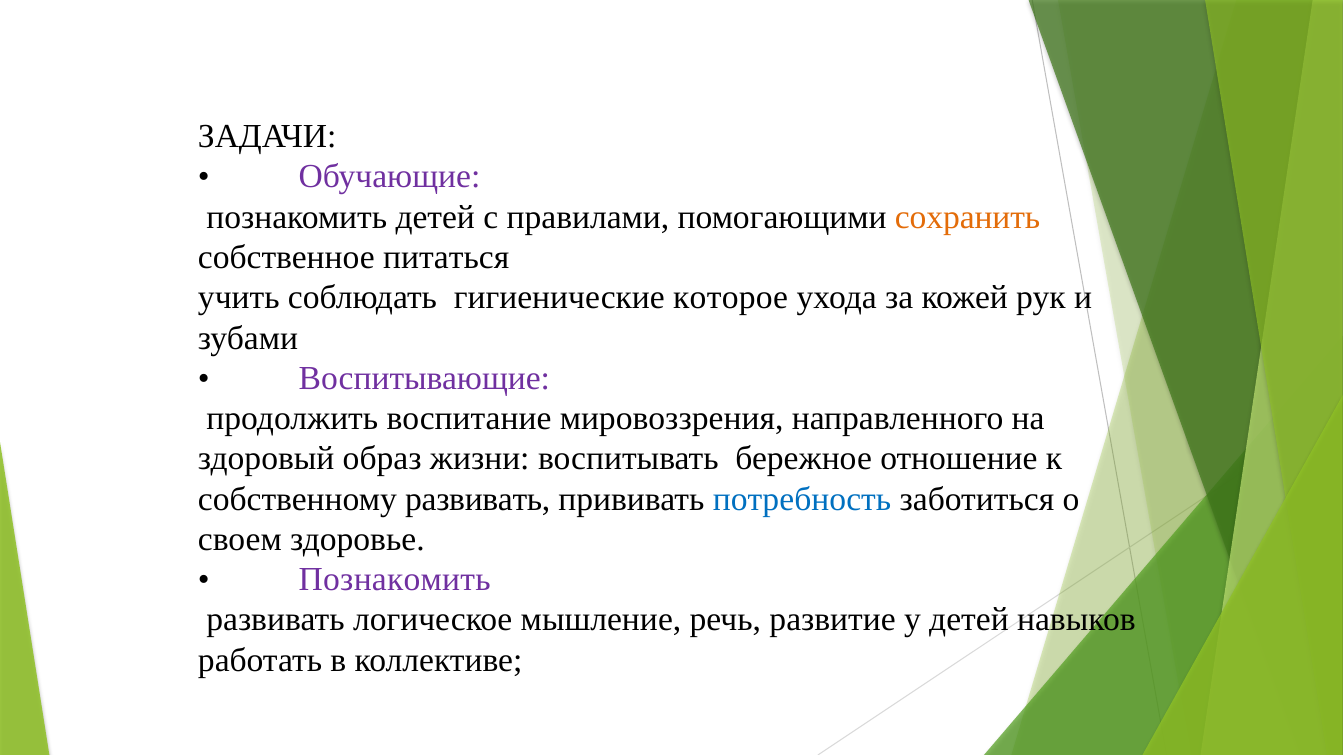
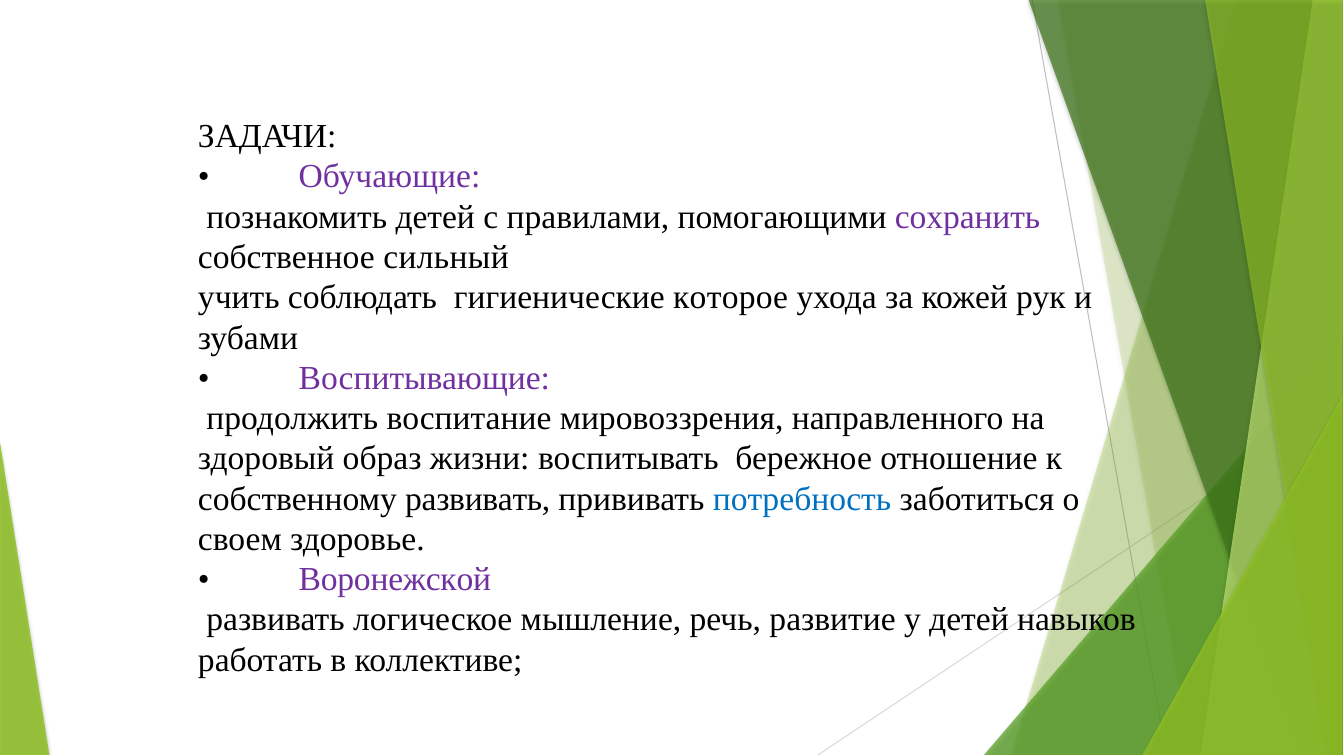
сохранить colour: orange -> purple
питаться: питаться -> сильный
Познакомить at (395, 580): Познакомить -> Воронежской
